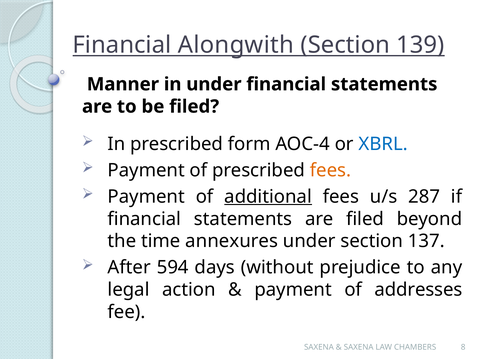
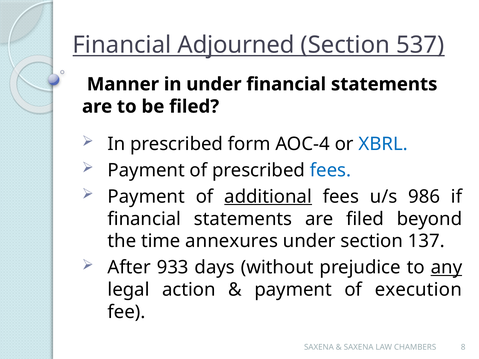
Alongwith: Alongwith -> Adjourned
139: 139 -> 537
fees at (330, 170) colour: orange -> blue
287: 287 -> 986
594: 594 -> 933
any underline: none -> present
addresses: addresses -> execution
